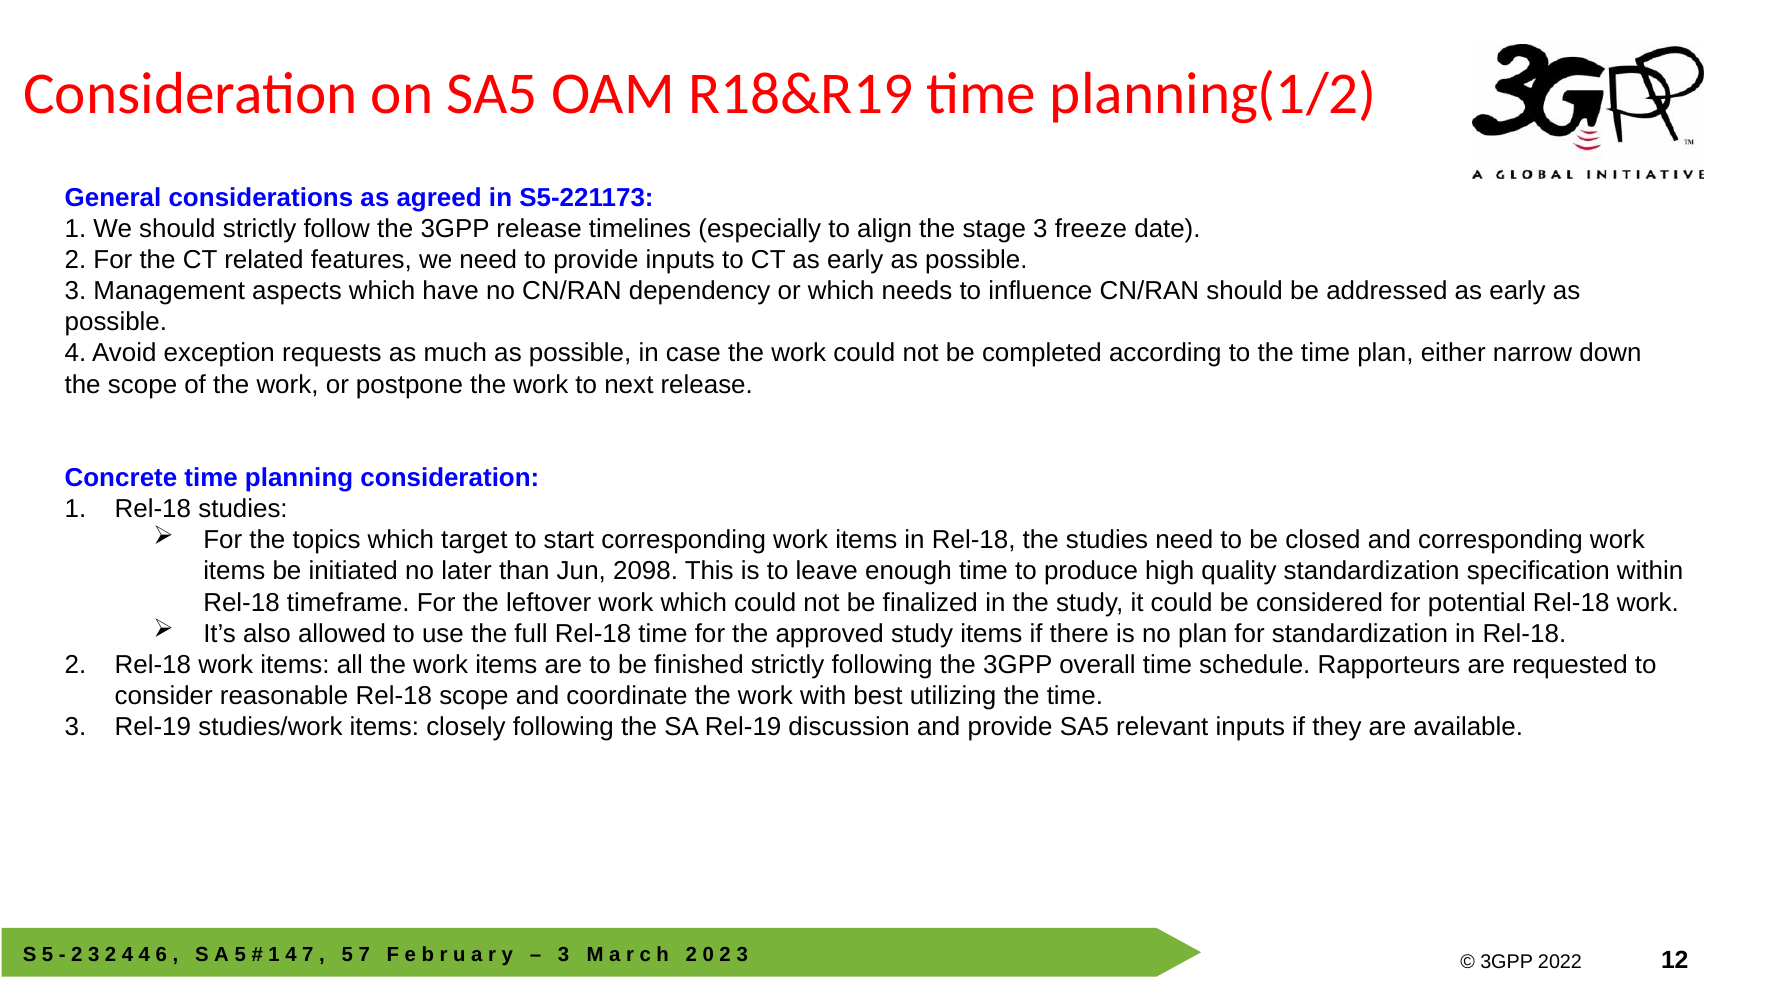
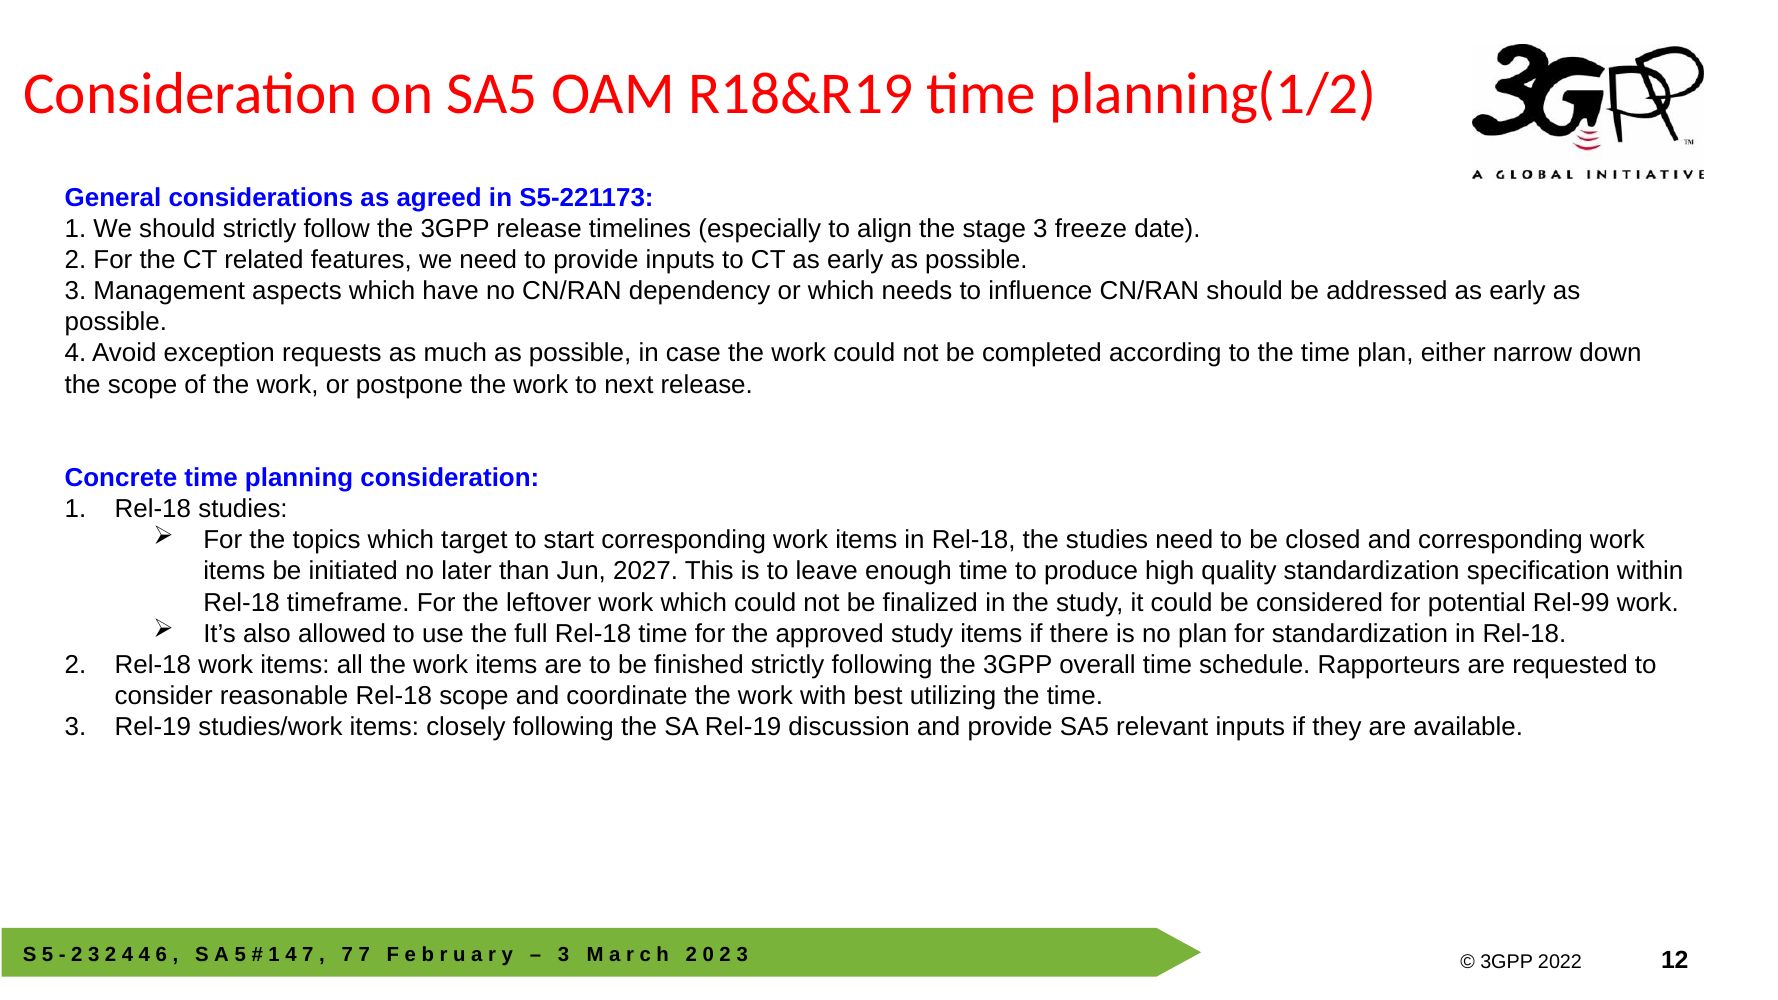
2098: 2098 -> 2027
potential Rel-18: Rel-18 -> Rel-99
5 at (347, 955): 5 -> 7
